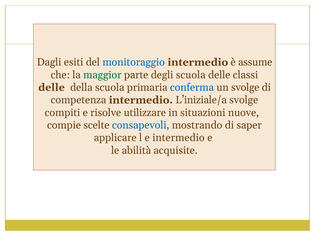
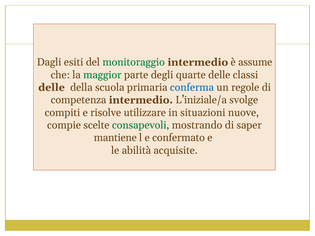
monitoraggio colour: blue -> green
degli scuola: scuola -> quarte
un svolge: svolge -> regole
consapevoli colour: blue -> green
applicare: applicare -> mantiene
e intermedio: intermedio -> confermato
